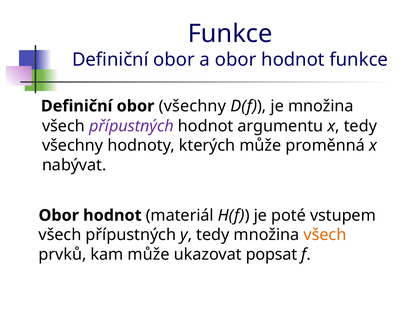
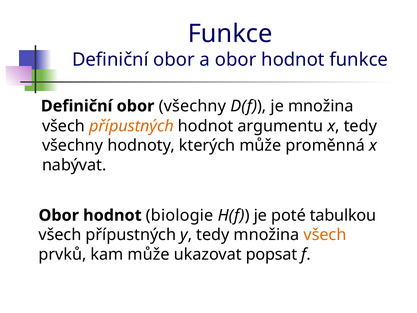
přípustných at (131, 126) colour: purple -> orange
materiál: materiál -> biologie
vstupem: vstupem -> tabulkou
